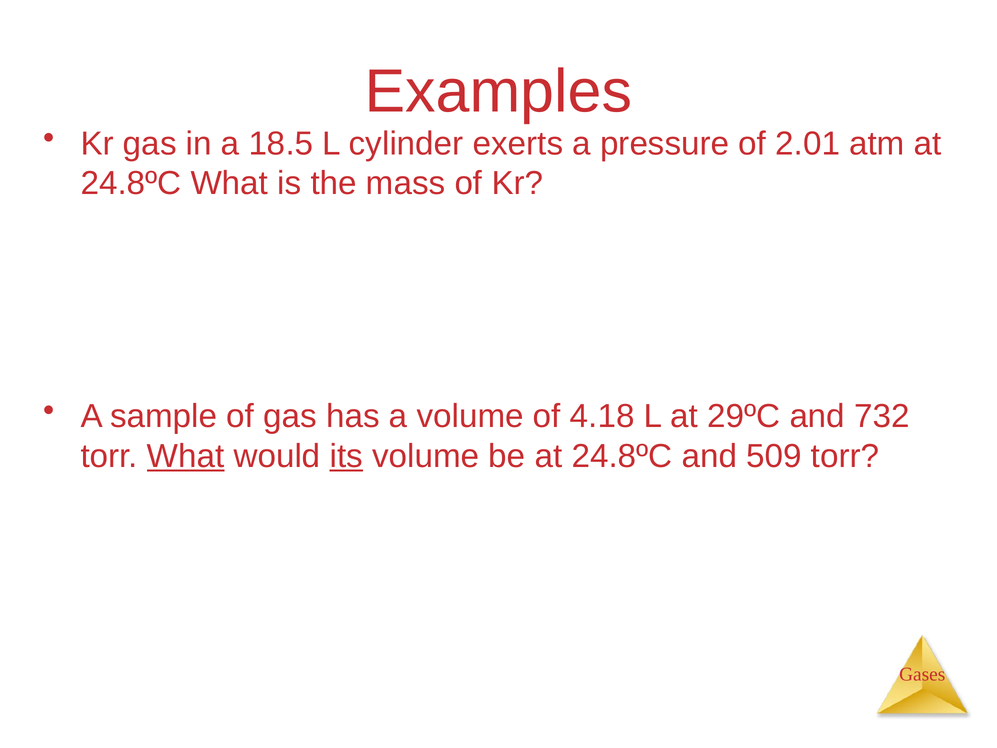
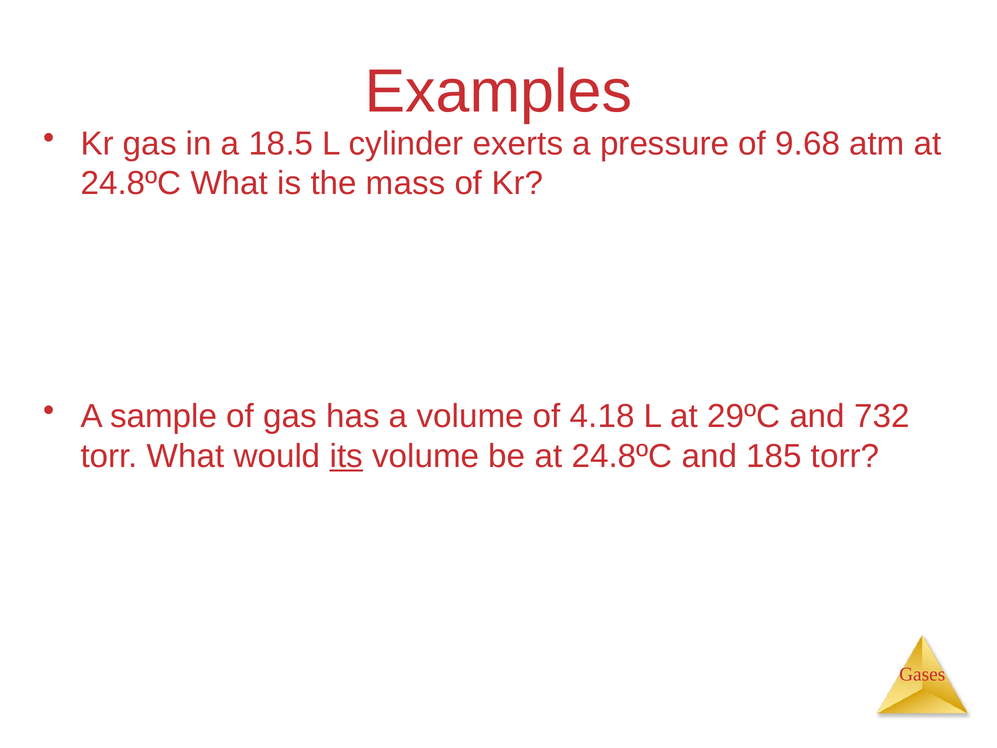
2.01: 2.01 -> 9.68
What at (186, 456) underline: present -> none
509: 509 -> 185
